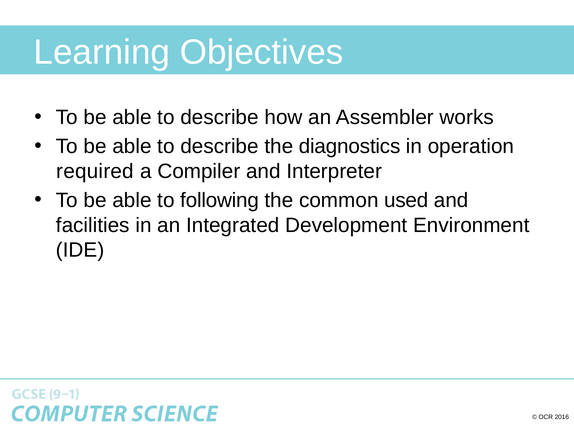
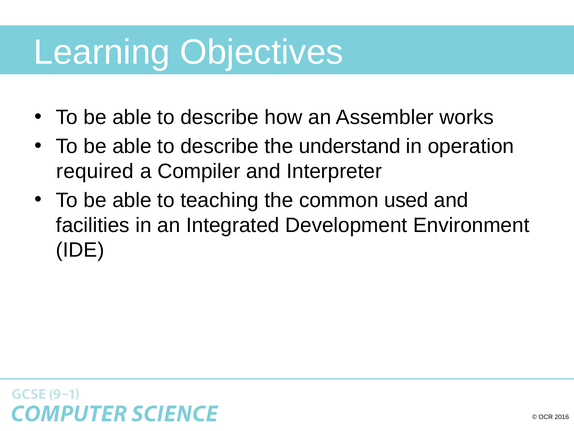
diagnostics: diagnostics -> understand
following: following -> teaching
